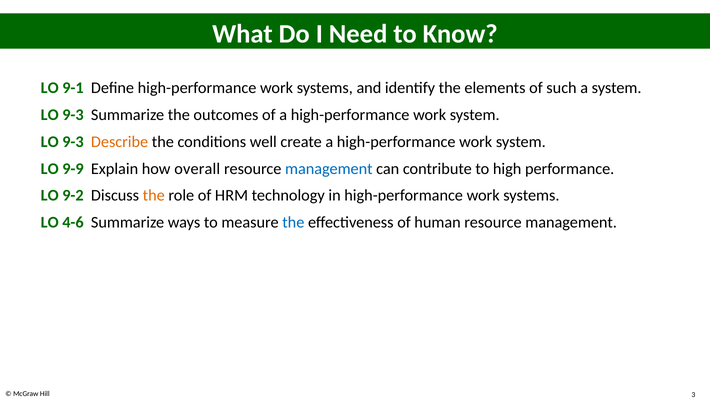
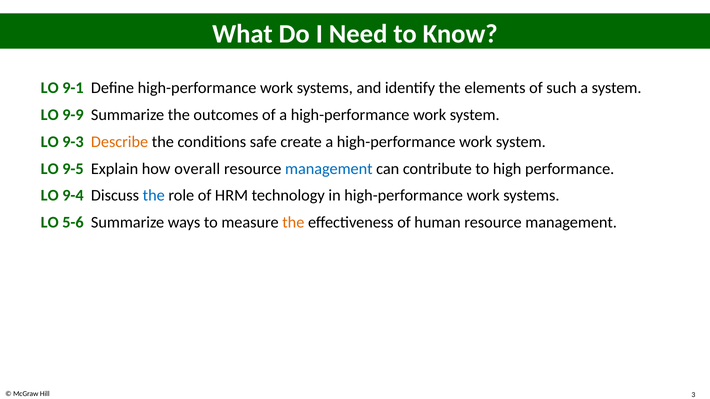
9-3 at (73, 115): 9-3 -> 9-9
well: well -> safe
9-9: 9-9 -> 9-5
9-2: 9-2 -> 9-4
the at (154, 196) colour: orange -> blue
4-6: 4-6 -> 5-6
the at (293, 223) colour: blue -> orange
